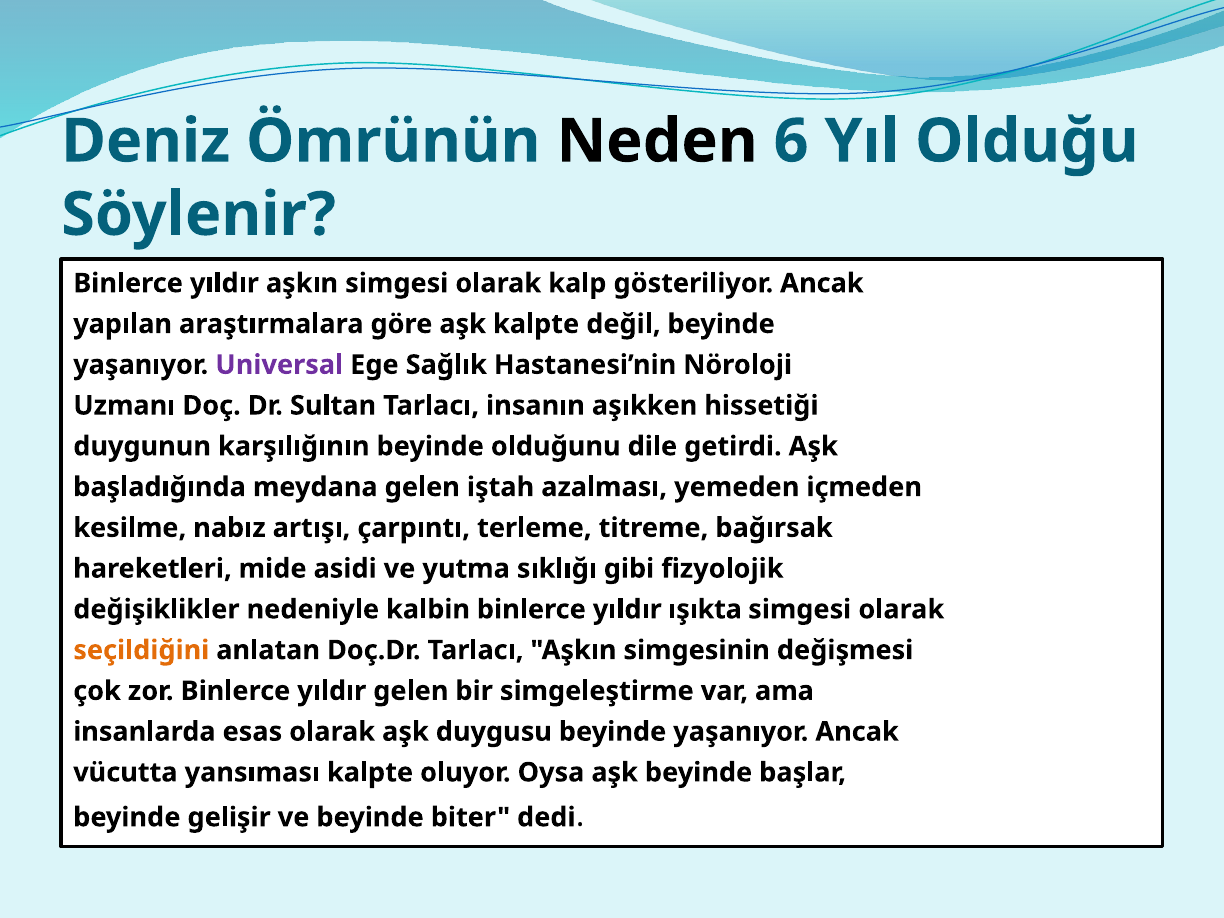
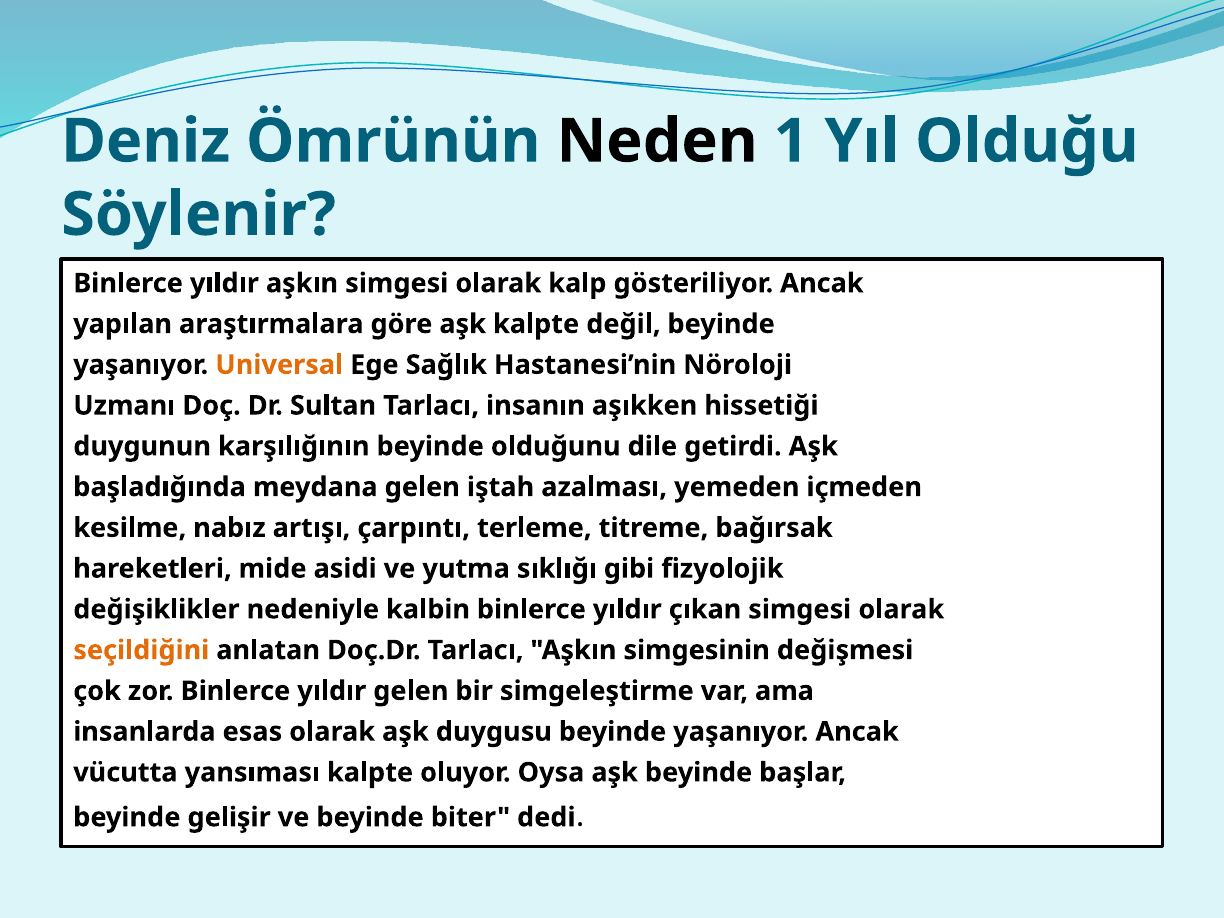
6: 6 -> 1
Universal colour: purple -> orange
ışıkta: ışıkta -> çıkan
